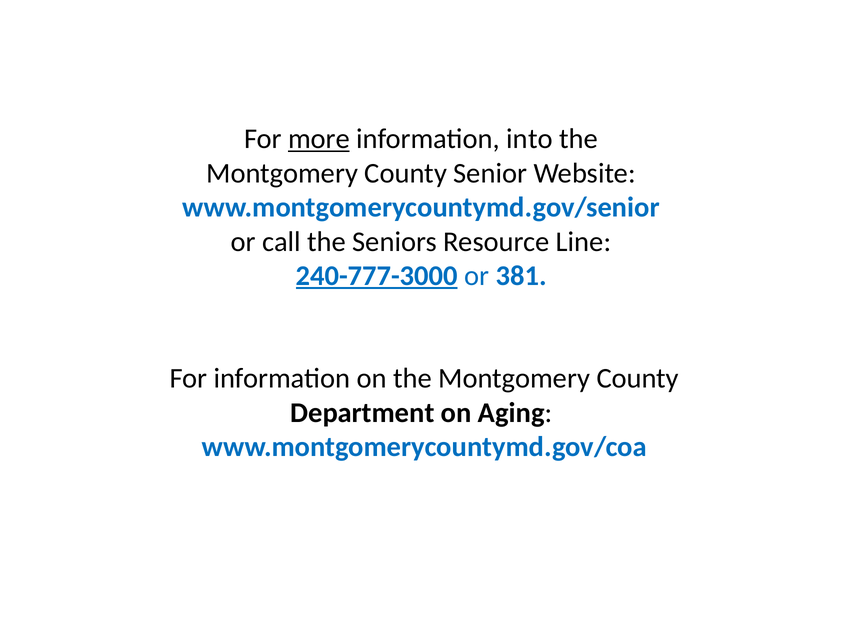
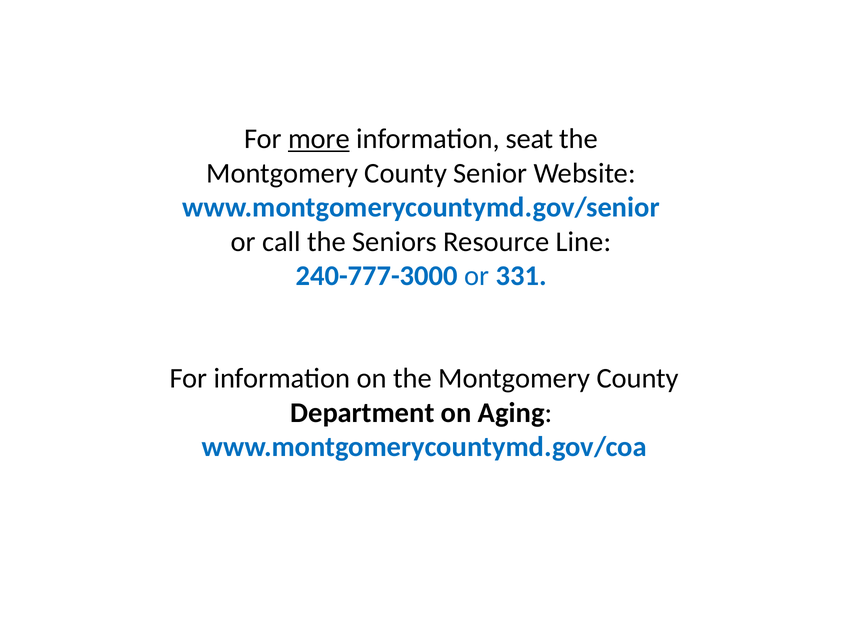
into: into -> seat
240-777-3000 underline: present -> none
381: 381 -> 331
